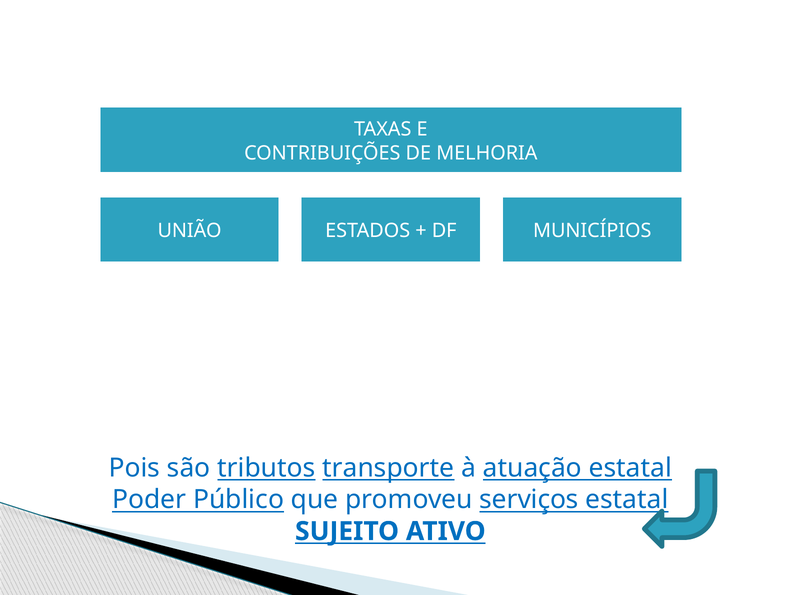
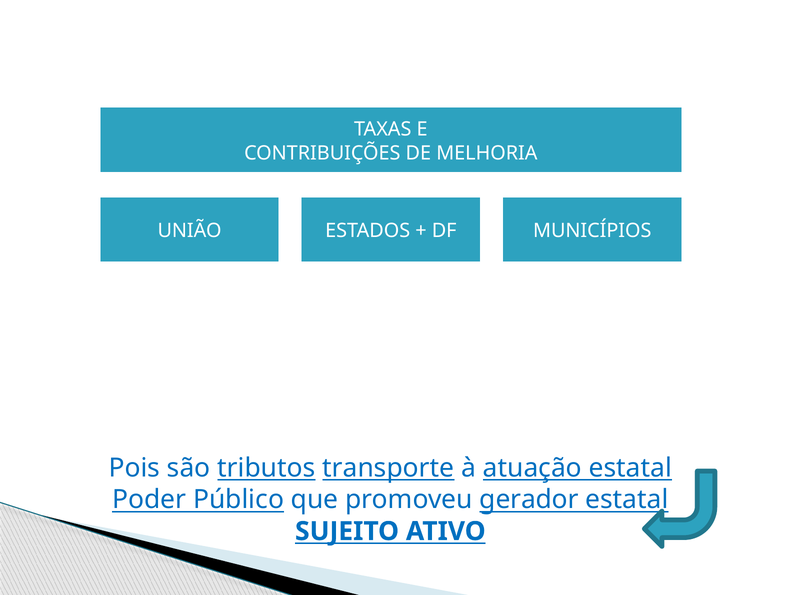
serviços: serviços -> gerador
